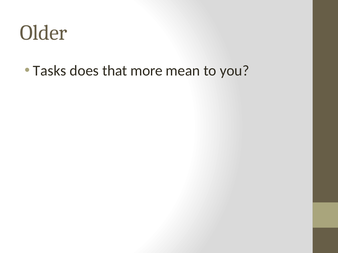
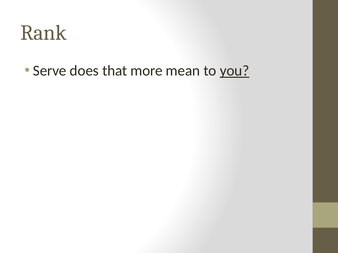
Older: Older -> Rank
Tasks: Tasks -> Serve
you underline: none -> present
